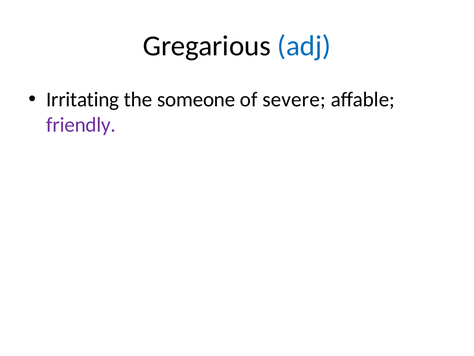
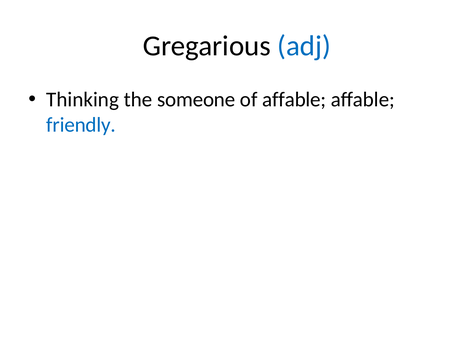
Irritating: Irritating -> Thinking
of severe: severe -> affable
friendly colour: purple -> blue
